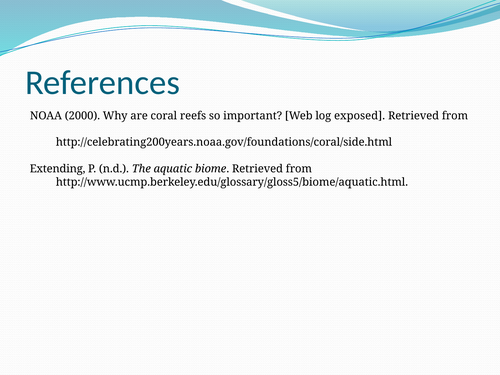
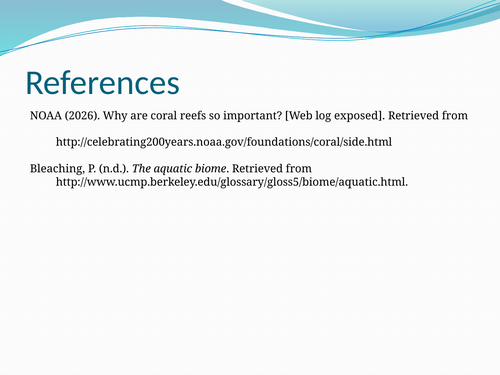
2000: 2000 -> 2026
Extending: Extending -> Bleaching
